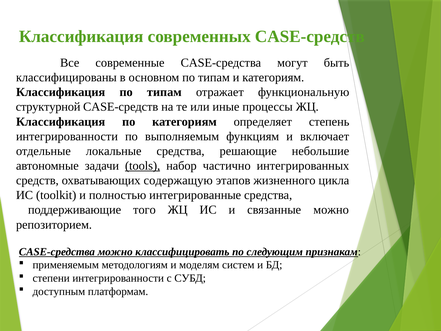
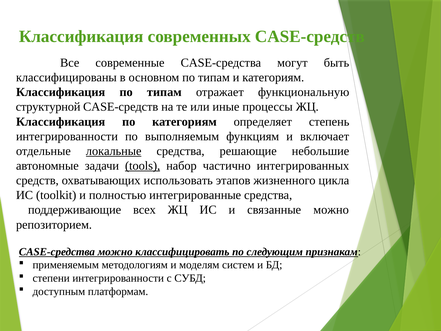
локальные underline: none -> present
содержащую: содержащую -> использовать
того: того -> всех
